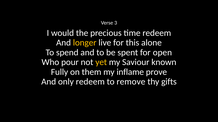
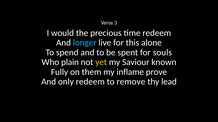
longer colour: yellow -> light blue
open: open -> souls
pour: pour -> plain
gifts: gifts -> lead
